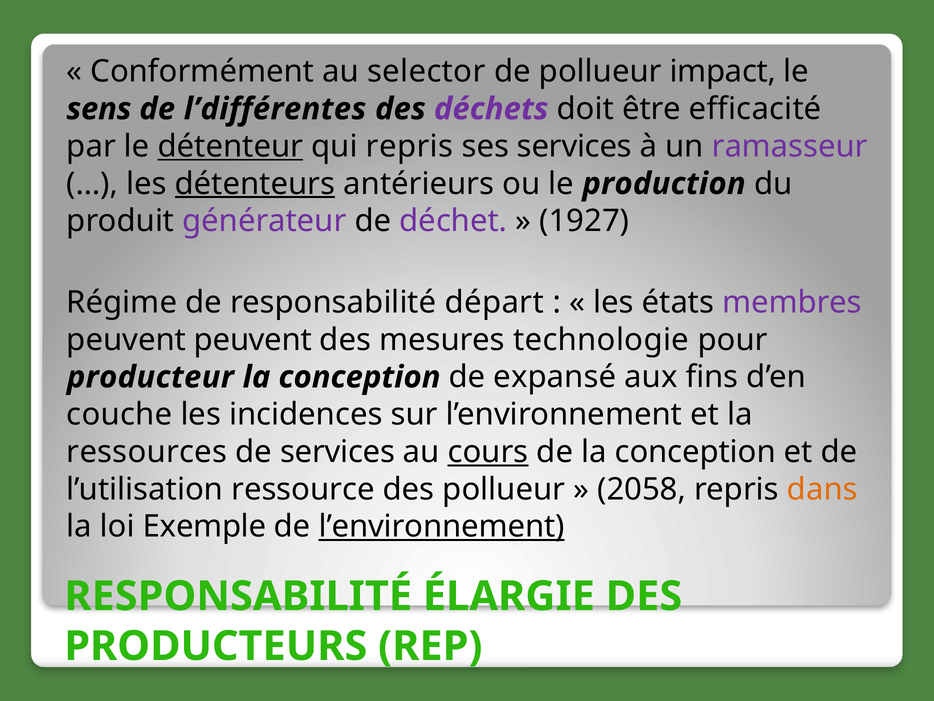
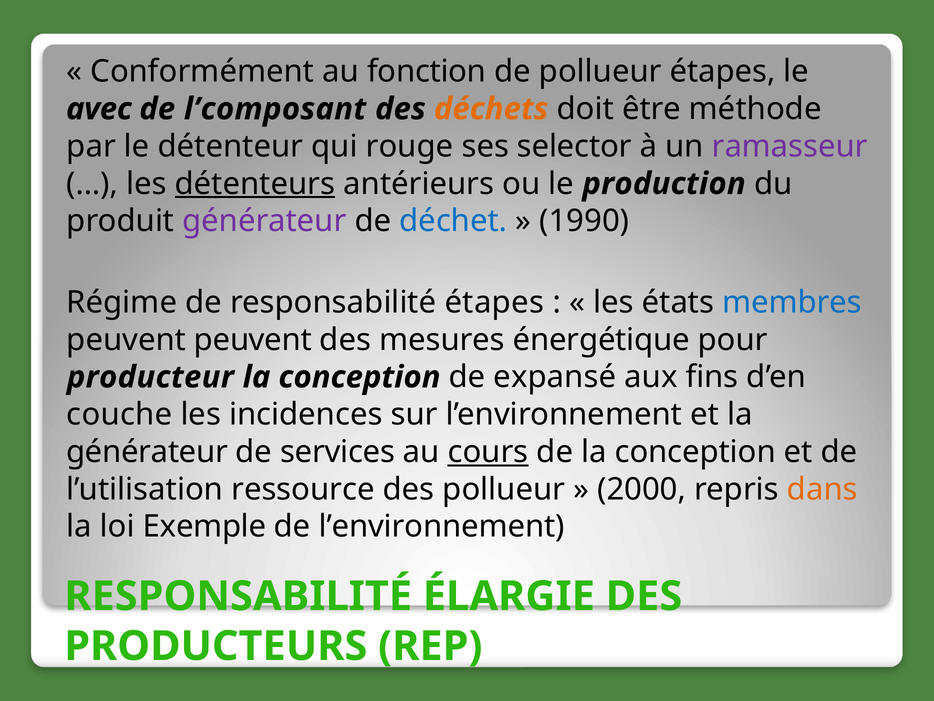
selector: selector -> fonction
pollueur impact: impact -> étapes
sens: sens -> avec
l’différentes: l’différentes -> l’composant
déchets colour: purple -> orange
efficacité: efficacité -> méthode
détenteur underline: present -> none
qui repris: repris -> rouge
ses services: services -> selector
déchet colour: purple -> blue
1927: 1927 -> 1990
responsabilité départ: départ -> étapes
membres colour: purple -> blue
technologie: technologie -> énergétique
ressources at (147, 452): ressources -> générateur
2058: 2058 -> 2000
l’environnement at (442, 526) underline: present -> none
